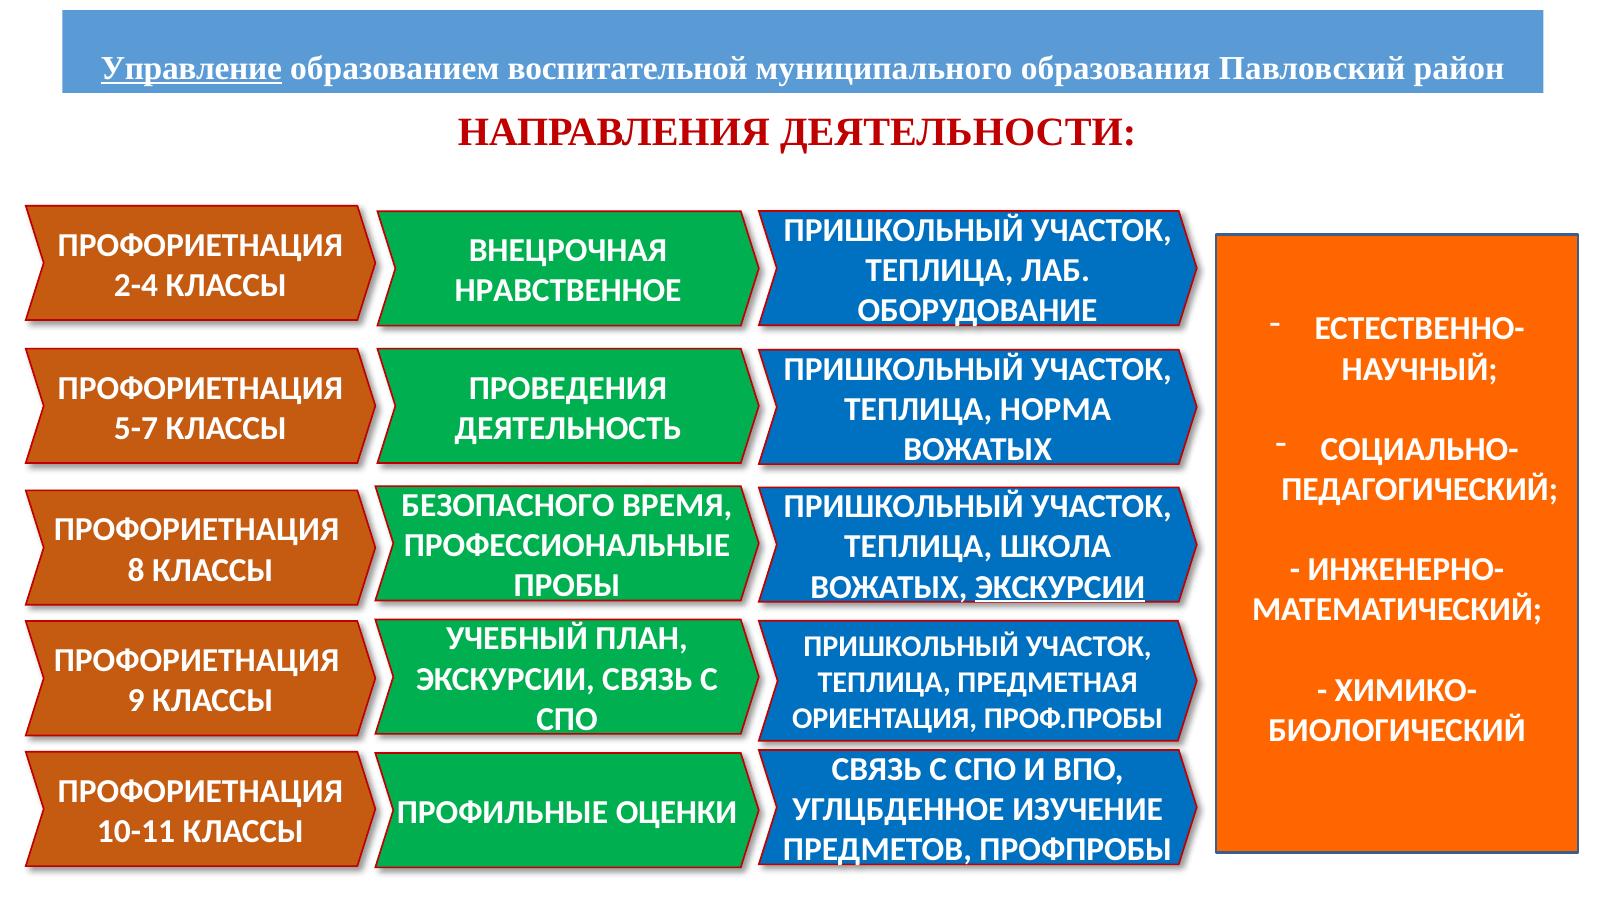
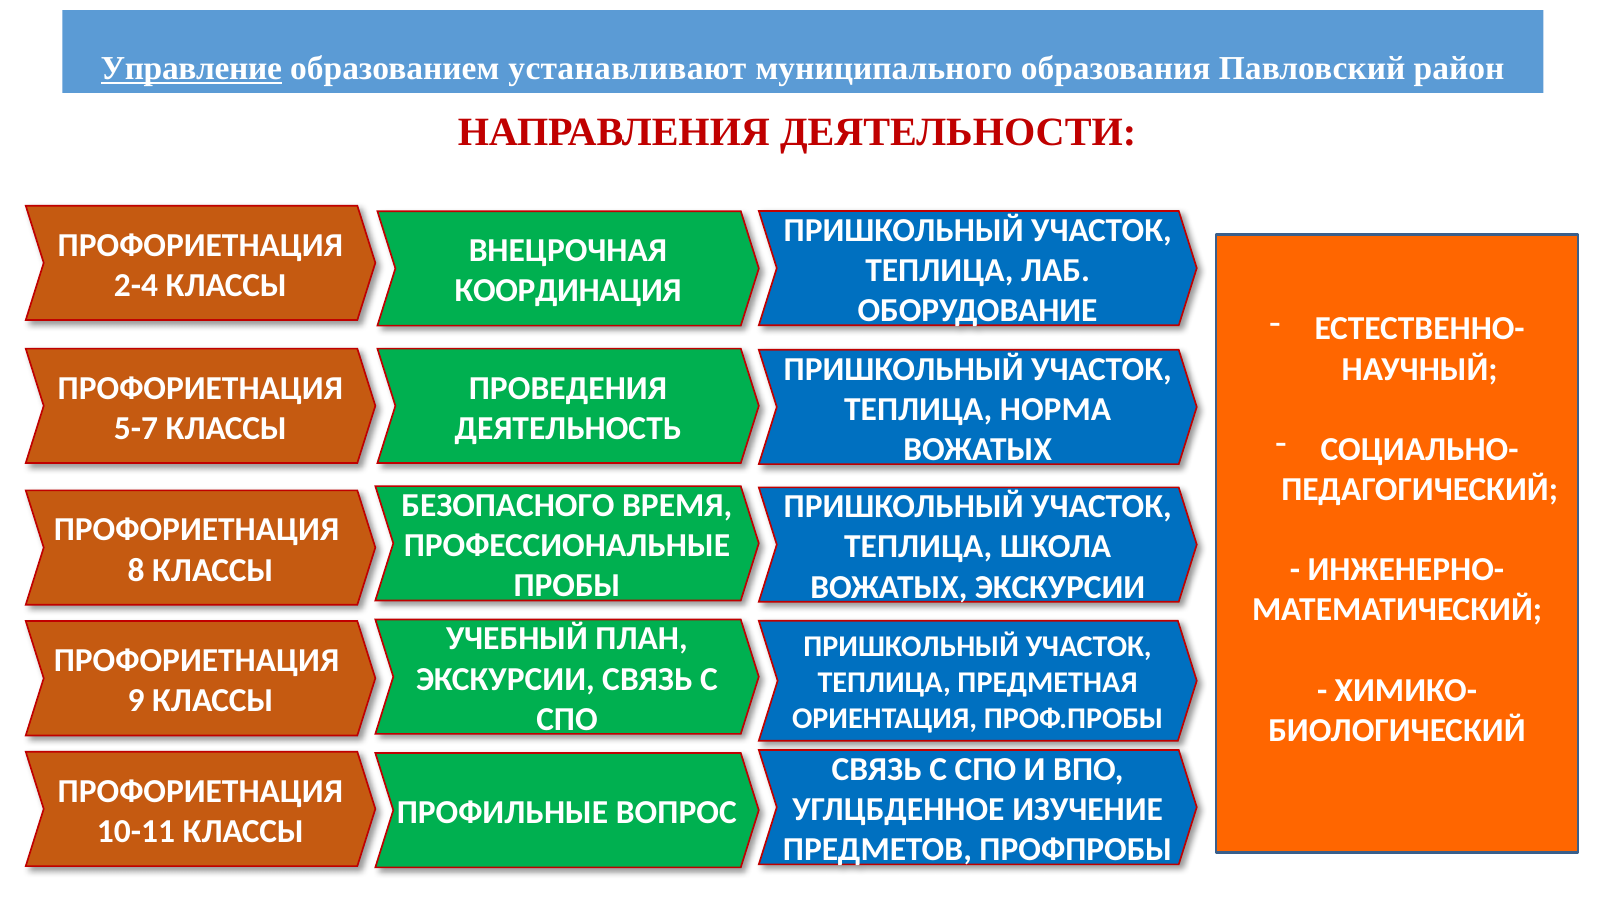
воспитательной: воспитательной -> устанавливают
НРАВСТВЕННОЕ: НРАВСТВЕННОЕ -> КООРДИНАЦИЯ
ЭКСКУРСИИ at (1060, 587) underline: present -> none
ОЦЕНКИ: ОЦЕНКИ -> ВОПРОС
